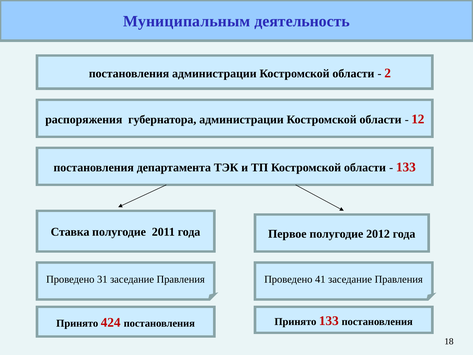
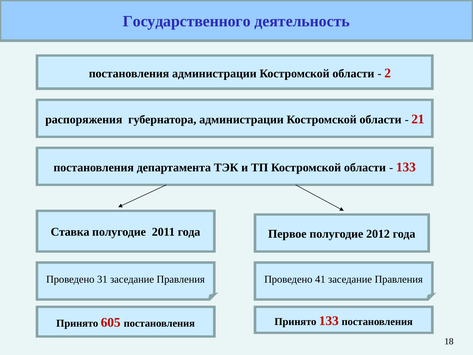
Муниципальным: Муниципальным -> Государственного
12: 12 -> 21
424: 424 -> 605
